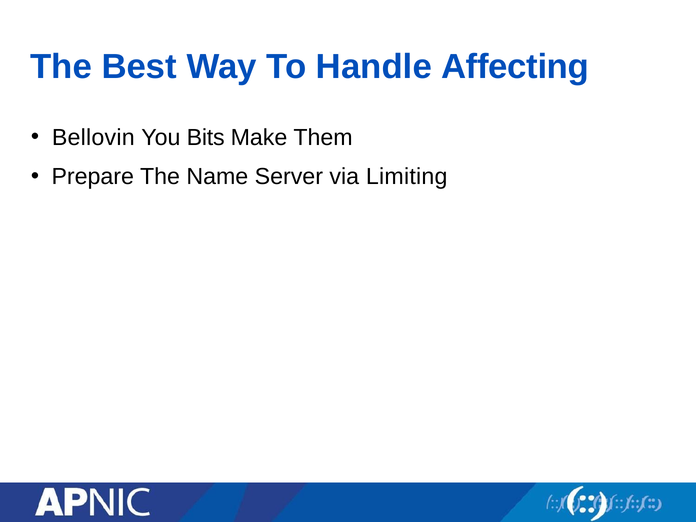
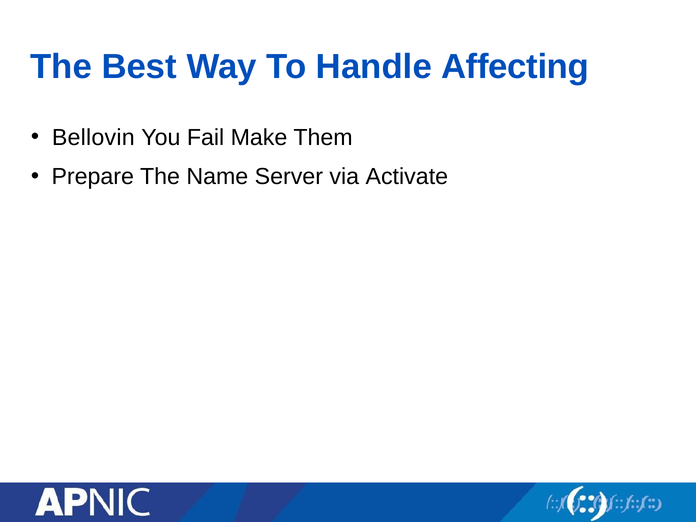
Bits: Bits -> Fail
Limiting: Limiting -> Activate
